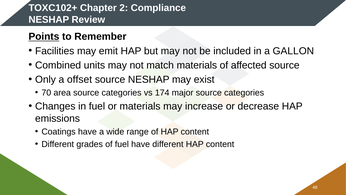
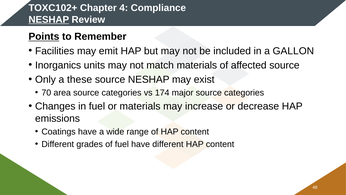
2: 2 -> 4
NESHAP at (49, 19) underline: none -> present
Combined: Combined -> Inorganics
offset: offset -> these
